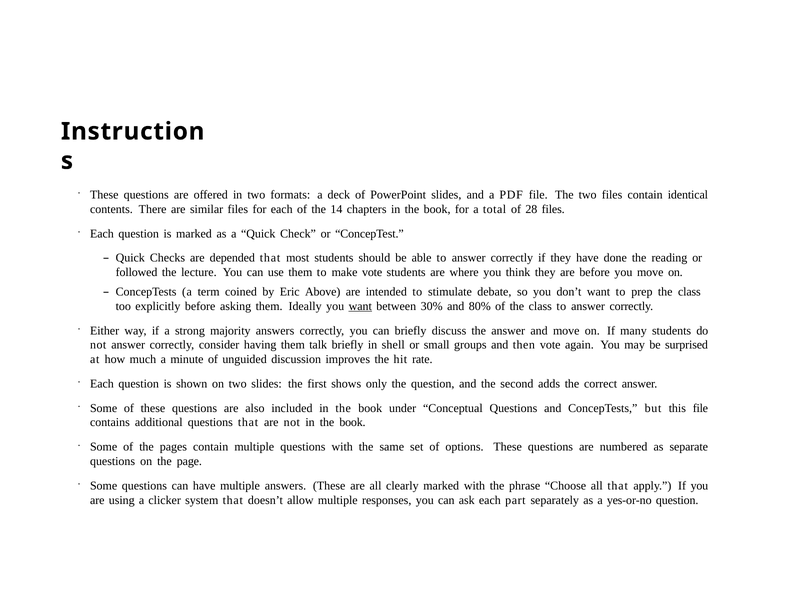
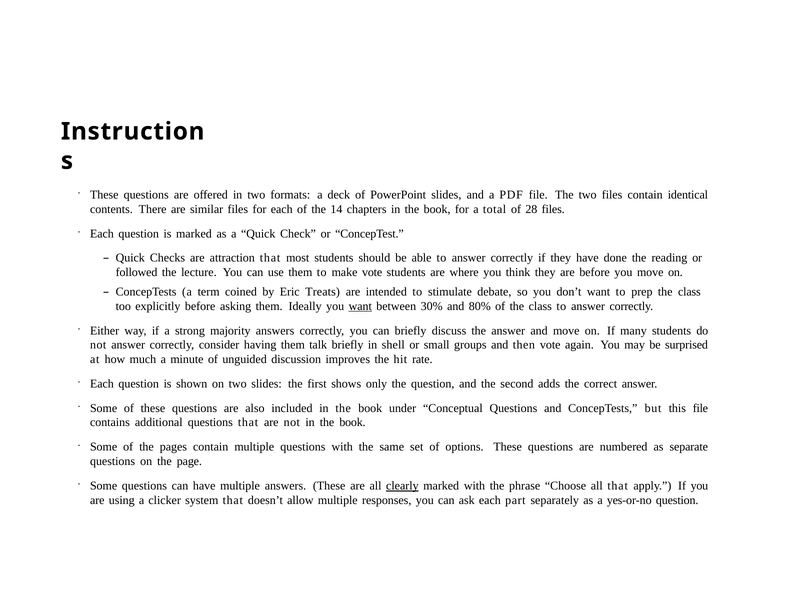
depended: depended -> attraction
Above: Above -> Treats
clearly underline: none -> present
